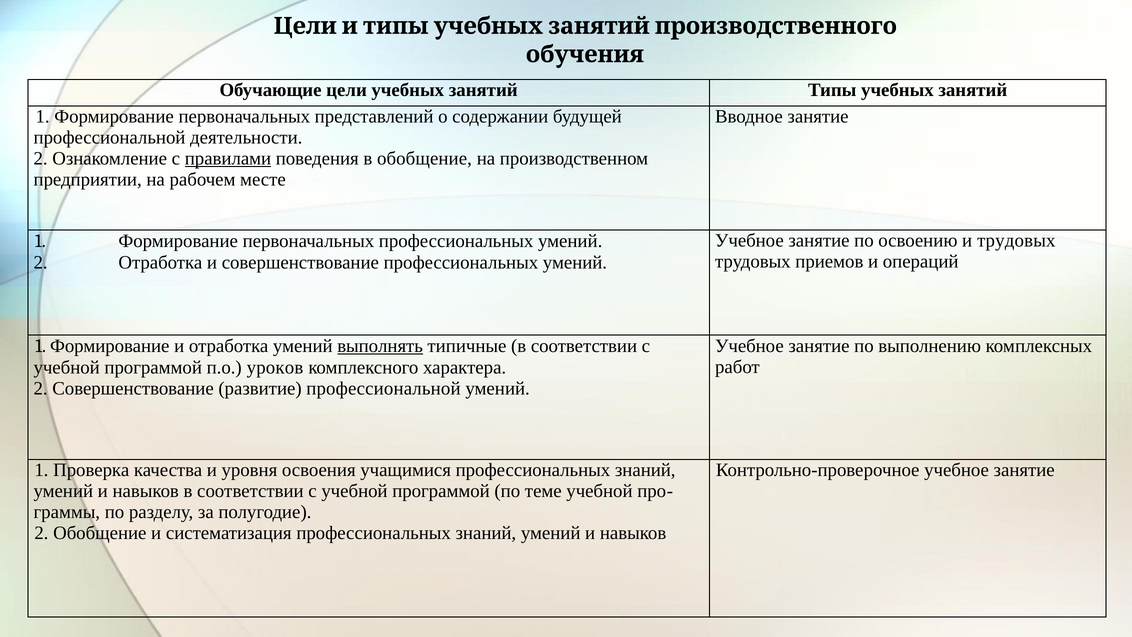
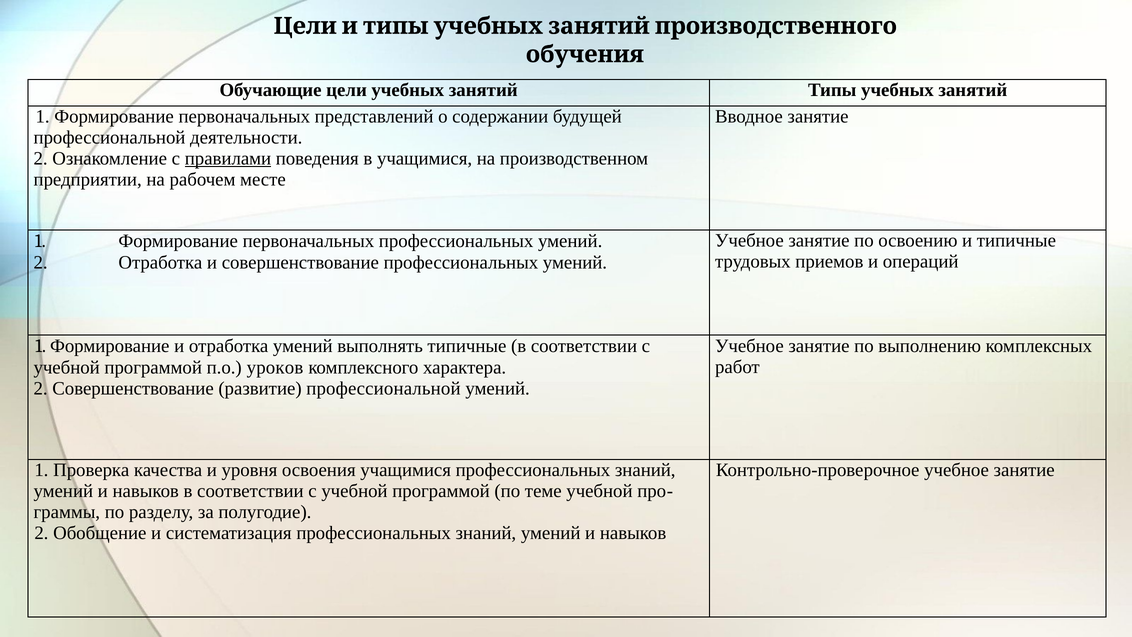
в обобщение: обобщение -> учащимися
и трудовых: трудовых -> типичные
выполнять underline: present -> none
